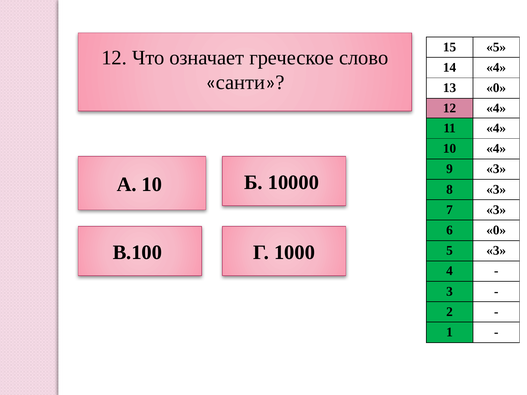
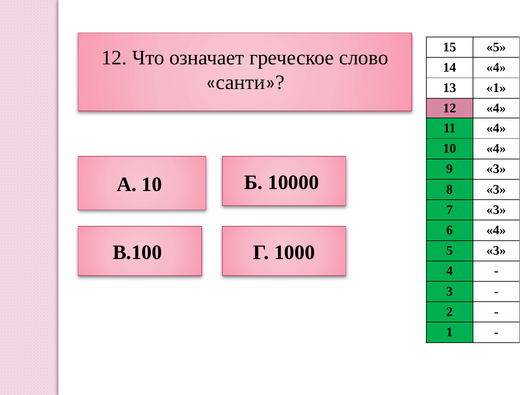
13 0: 0 -> 1
6 0: 0 -> 4
